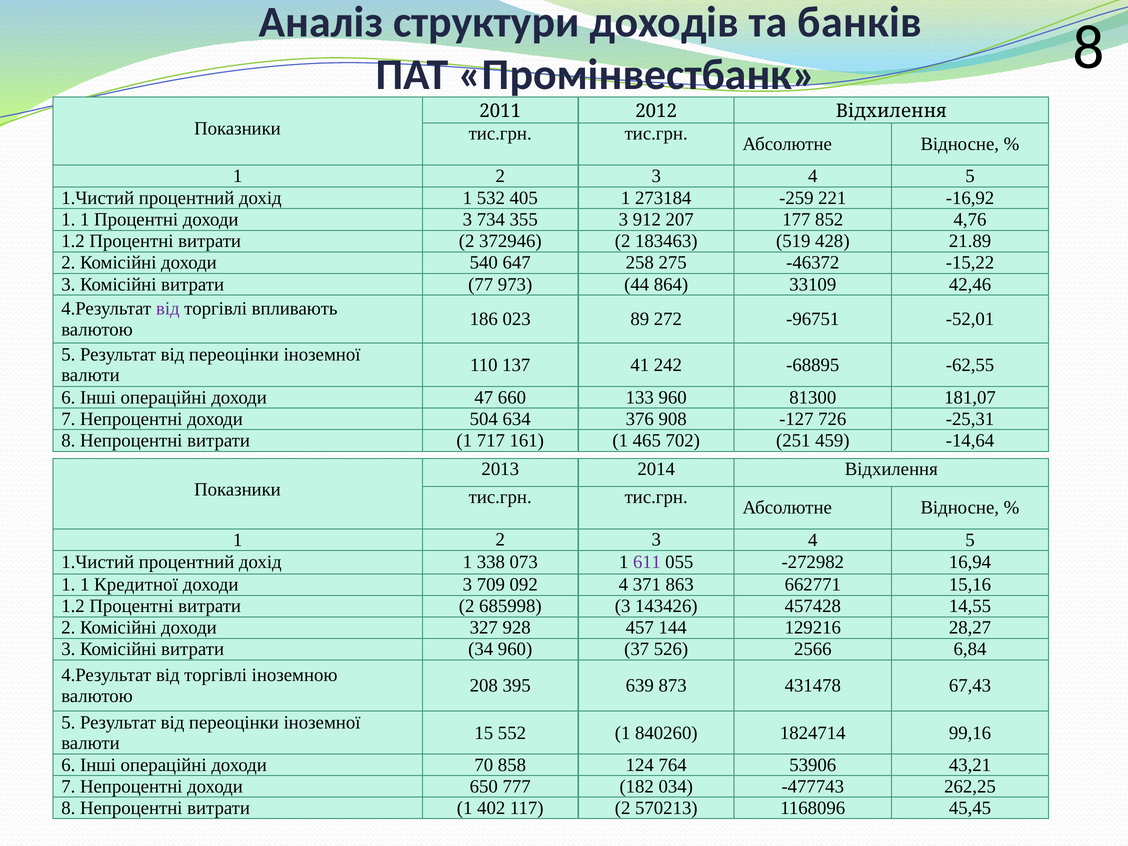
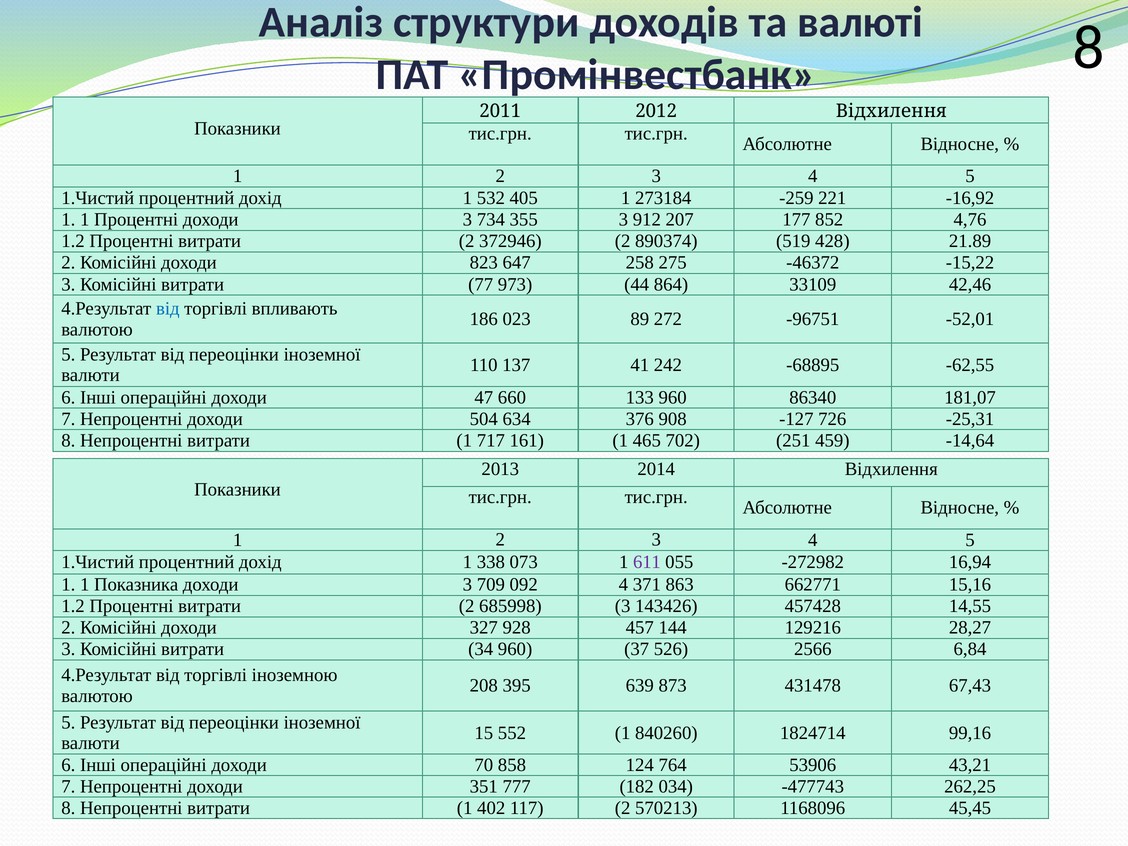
банків: банків -> валюті
183463: 183463 -> 890374
540: 540 -> 823
від at (168, 309) colour: purple -> blue
81300: 81300 -> 86340
Кредитної: Кредитної -> Показника
650: 650 -> 351
